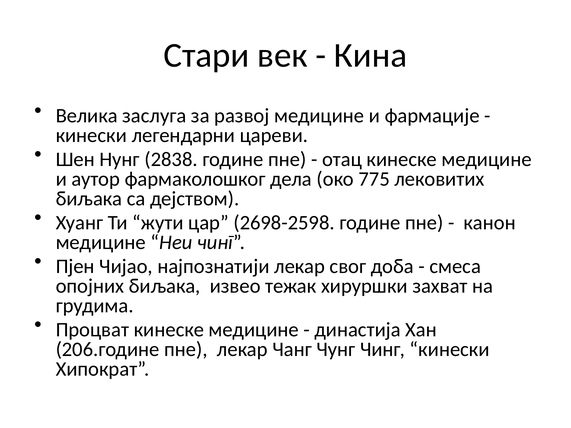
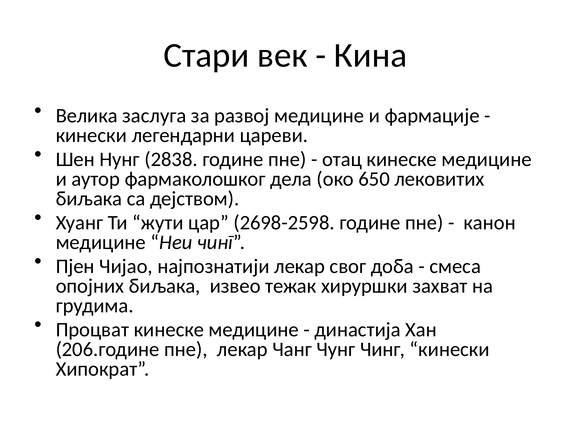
775: 775 -> 650
